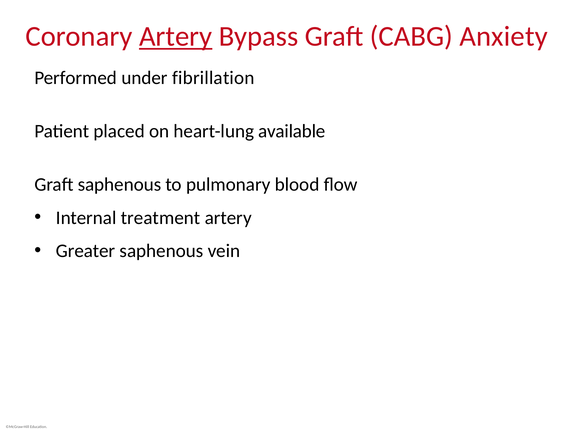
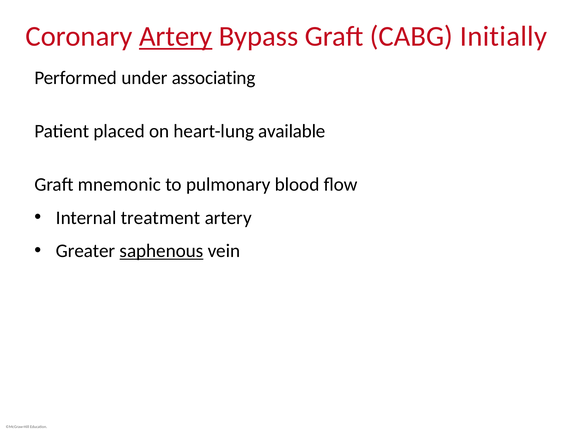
Anxiety: Anxiety -> Initially
fibrillation: fibrillation -> associating
Graft saphenous: saphenous -> mnemonic
saphenous at (162, 251) underline: none -> present
